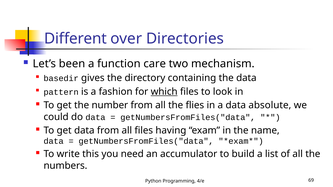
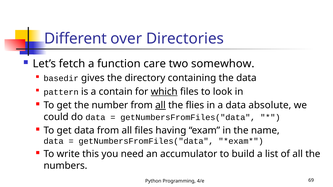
been: been -> fetch
mechanism: mechanism -> somewhow
fashion: fashion -> contain
all at (160, 105) underline: none -> present
